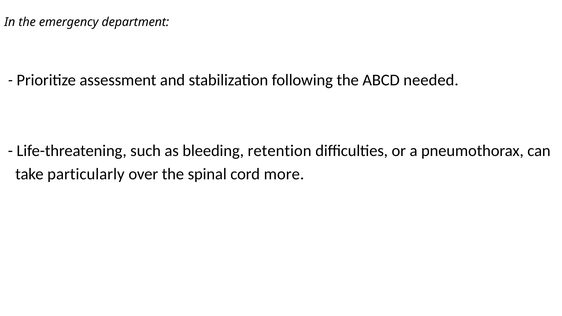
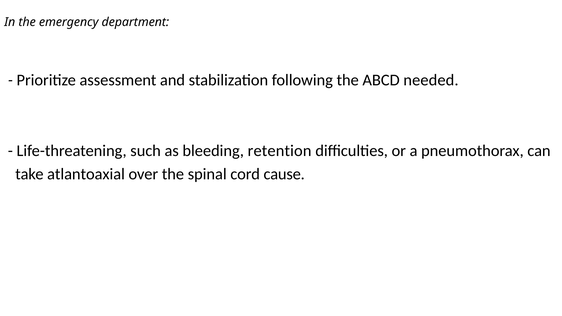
particularly: particularly -> atlantoaxial
more: more -> cause
